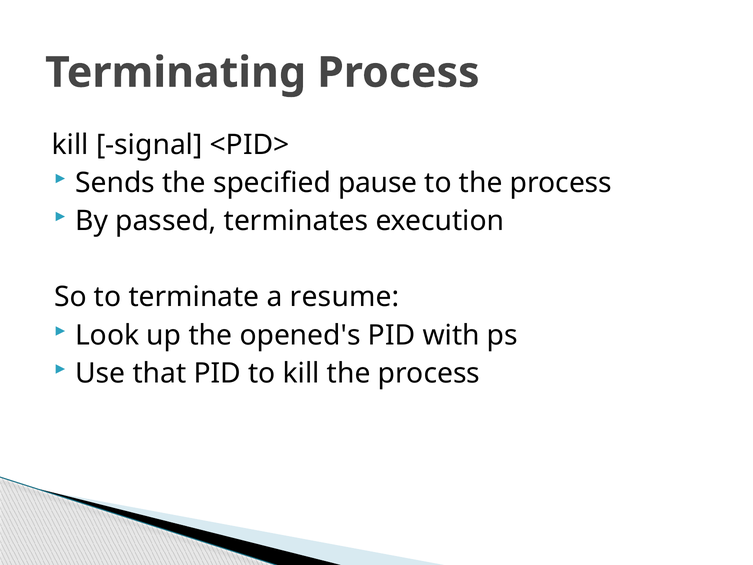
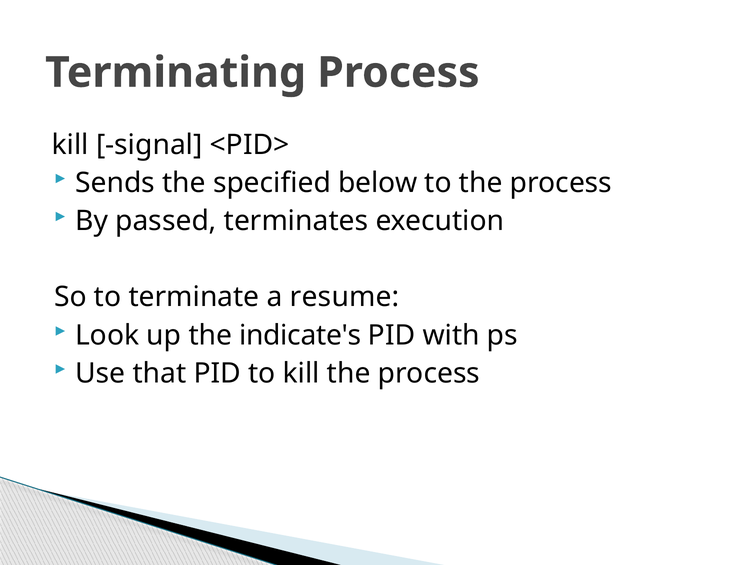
pause: pause -> below
opened's: opened's -> indicate's
